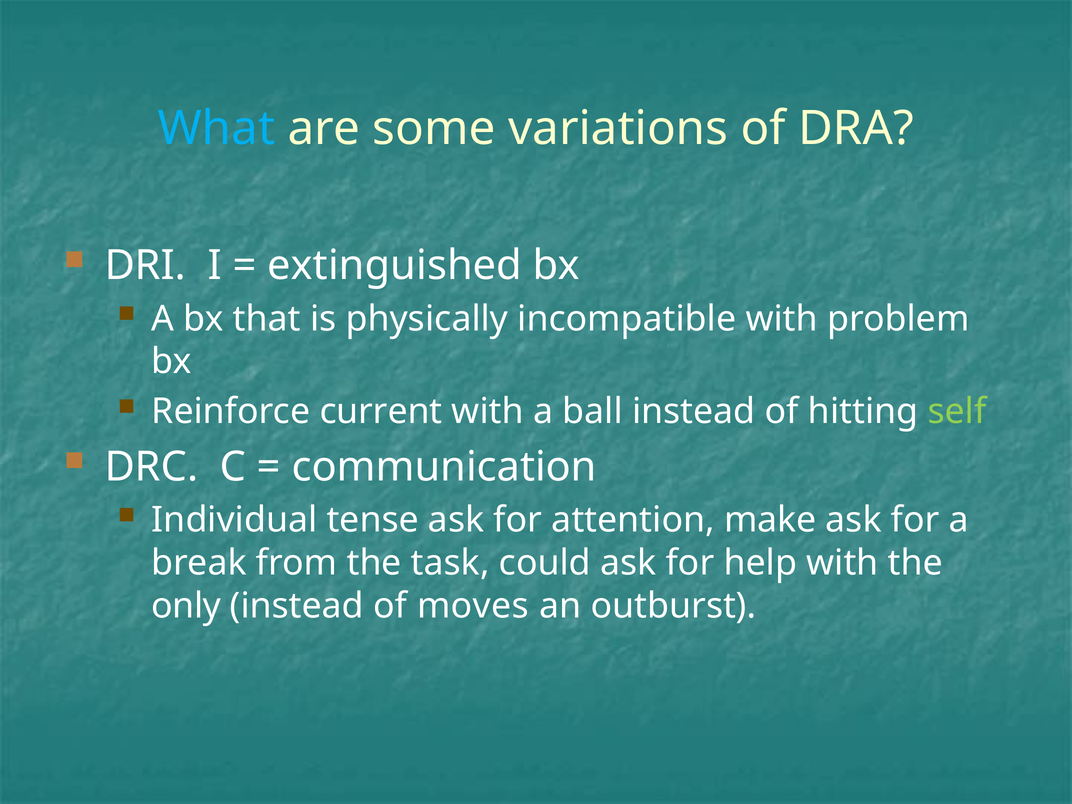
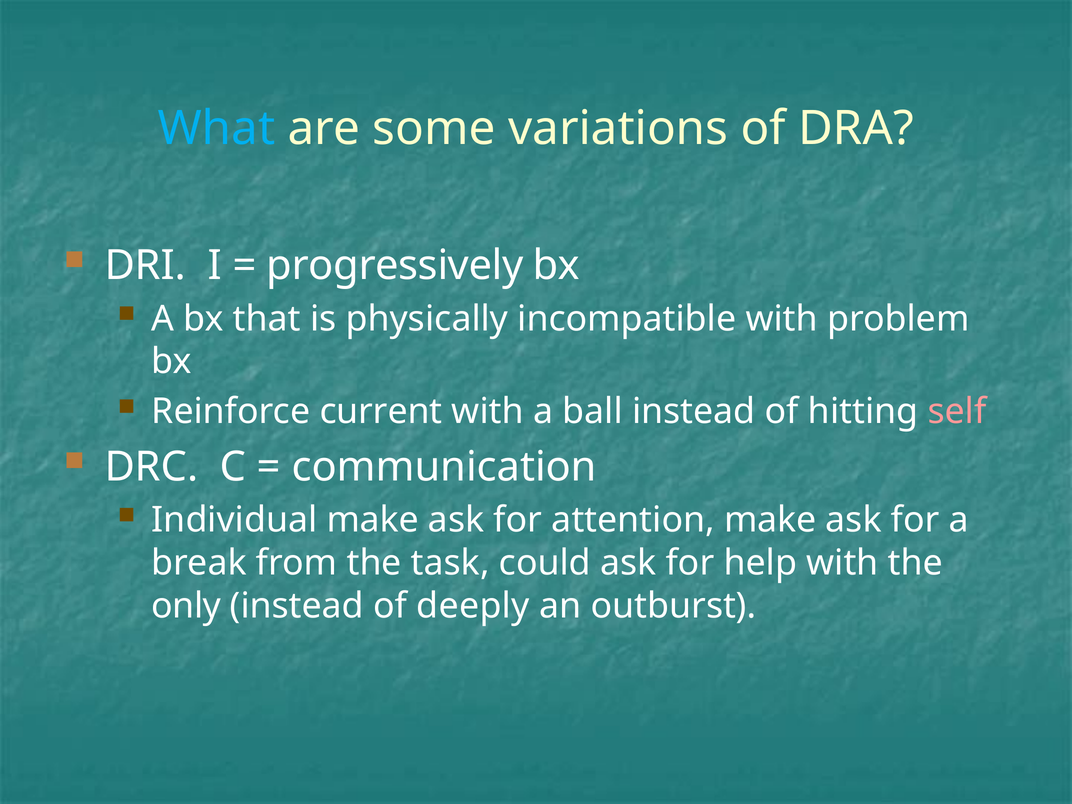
extinguished: extinguished -> progressively
self colour: light green -> pink
Individual tense: tense -> make
moves: moves -> deeply
